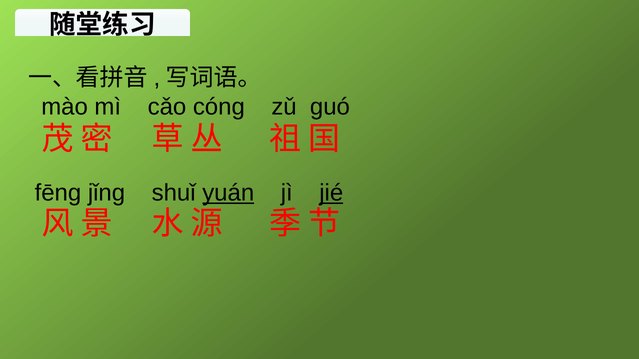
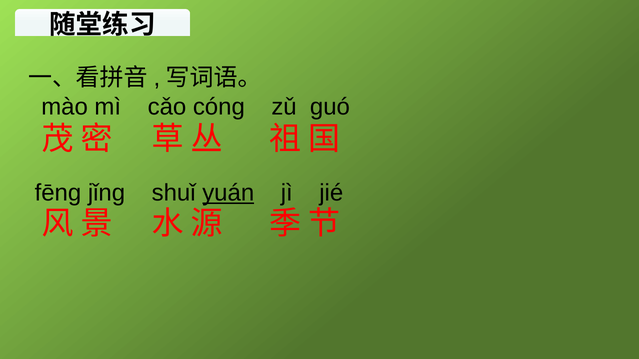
jié underline: present -> none
